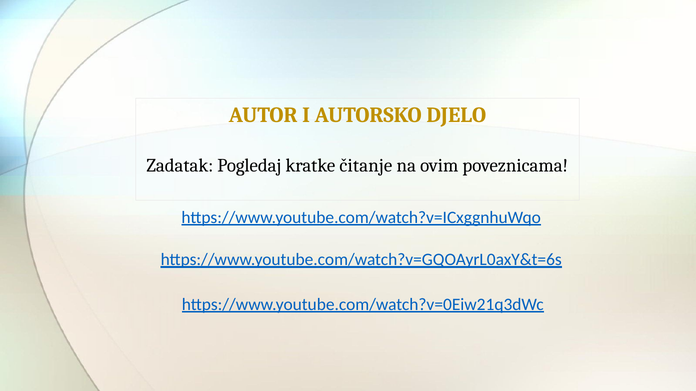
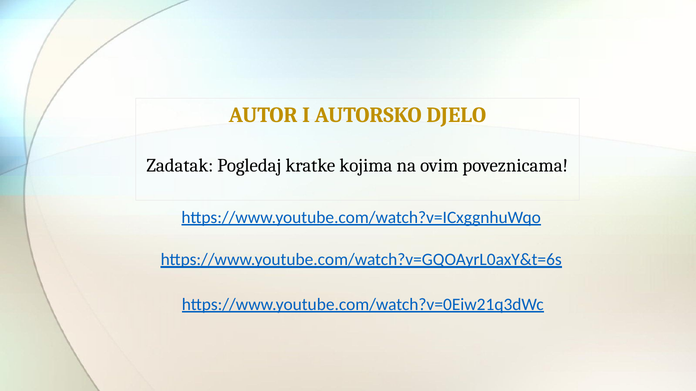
čitanje: čitanje -> kojima
